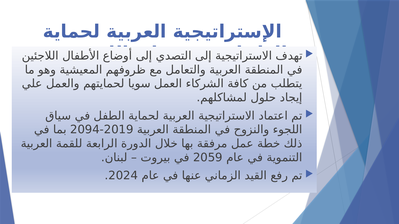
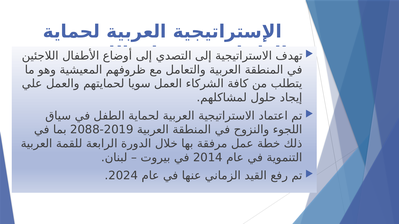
2094: 2094 -> 2088
2059: 2059 -> 2014
